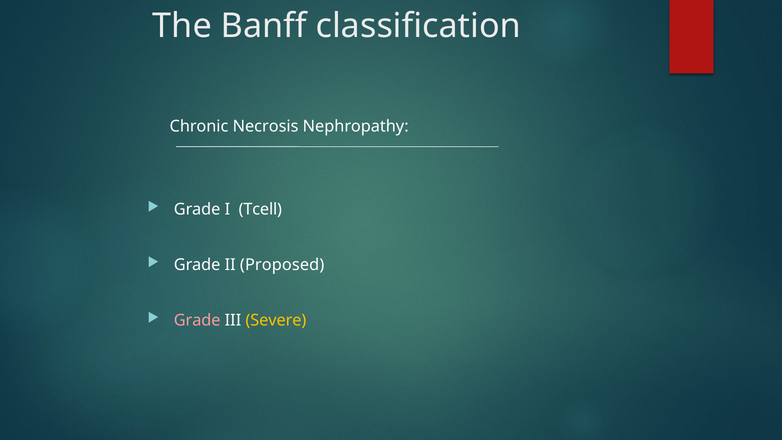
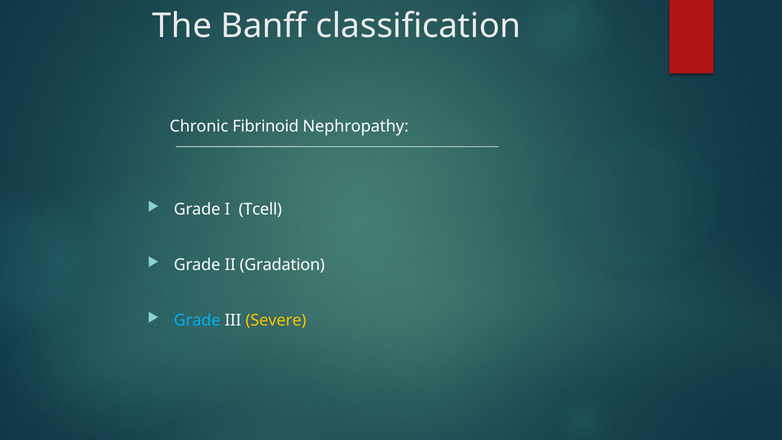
Necrosis: Necrosis -> Fibrinoid
Proposed: Proposed -> Gradation
Grade at (197, 320) colour: pink -> light blue
